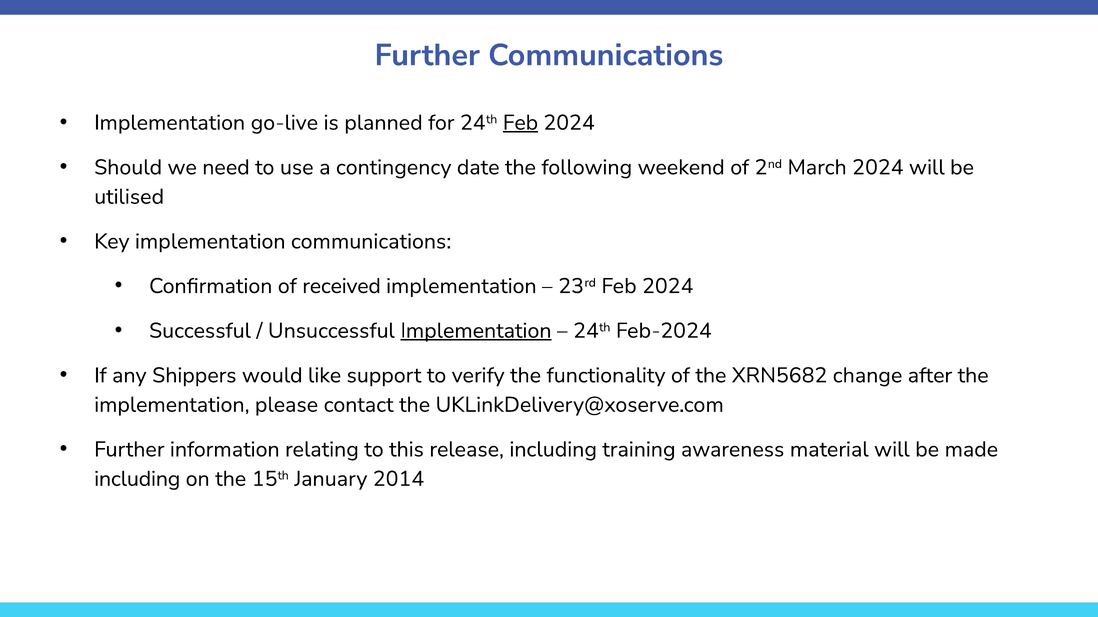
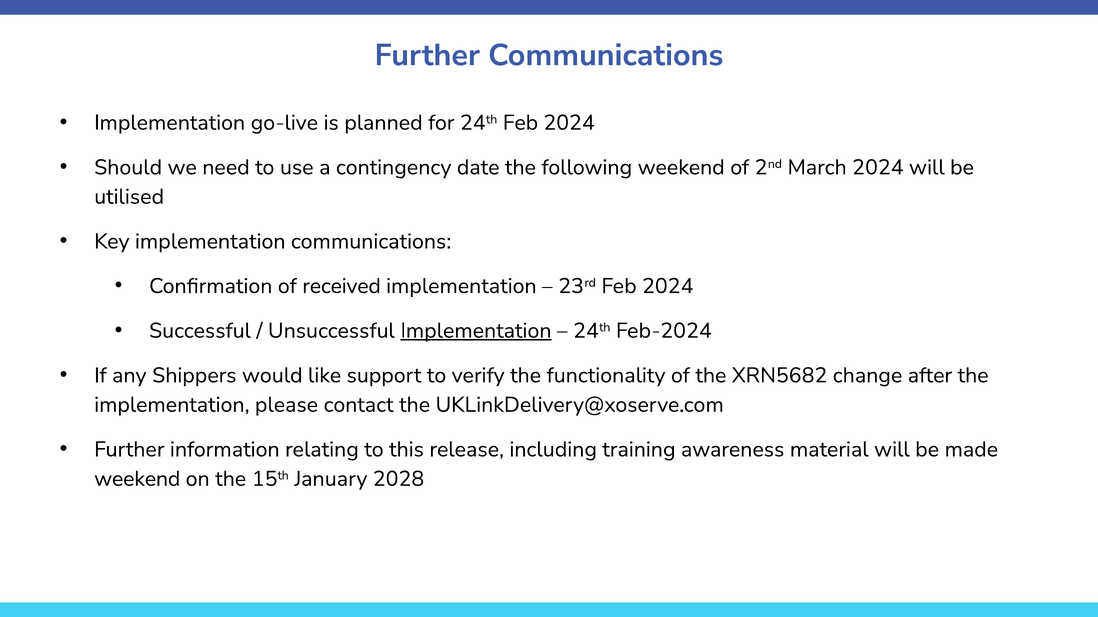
Feb at (520, 123) underline: present -> none
including at (137, 479): including -> weekend
2014: 2014 -> 2028
